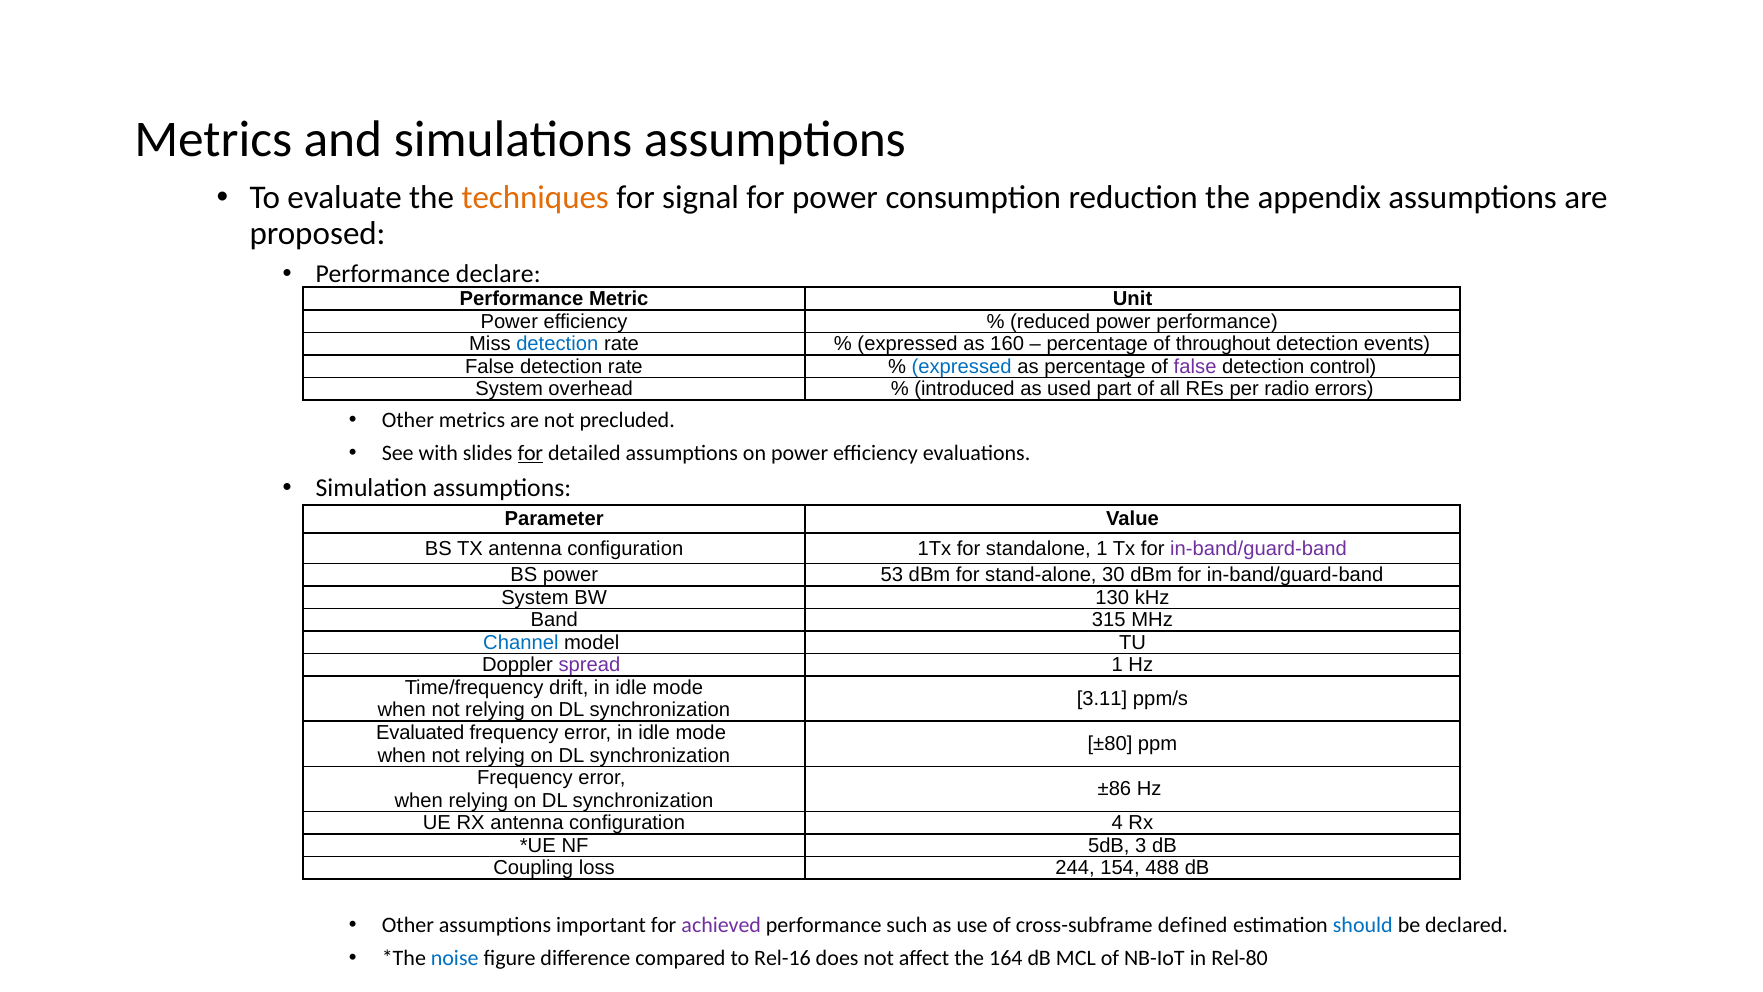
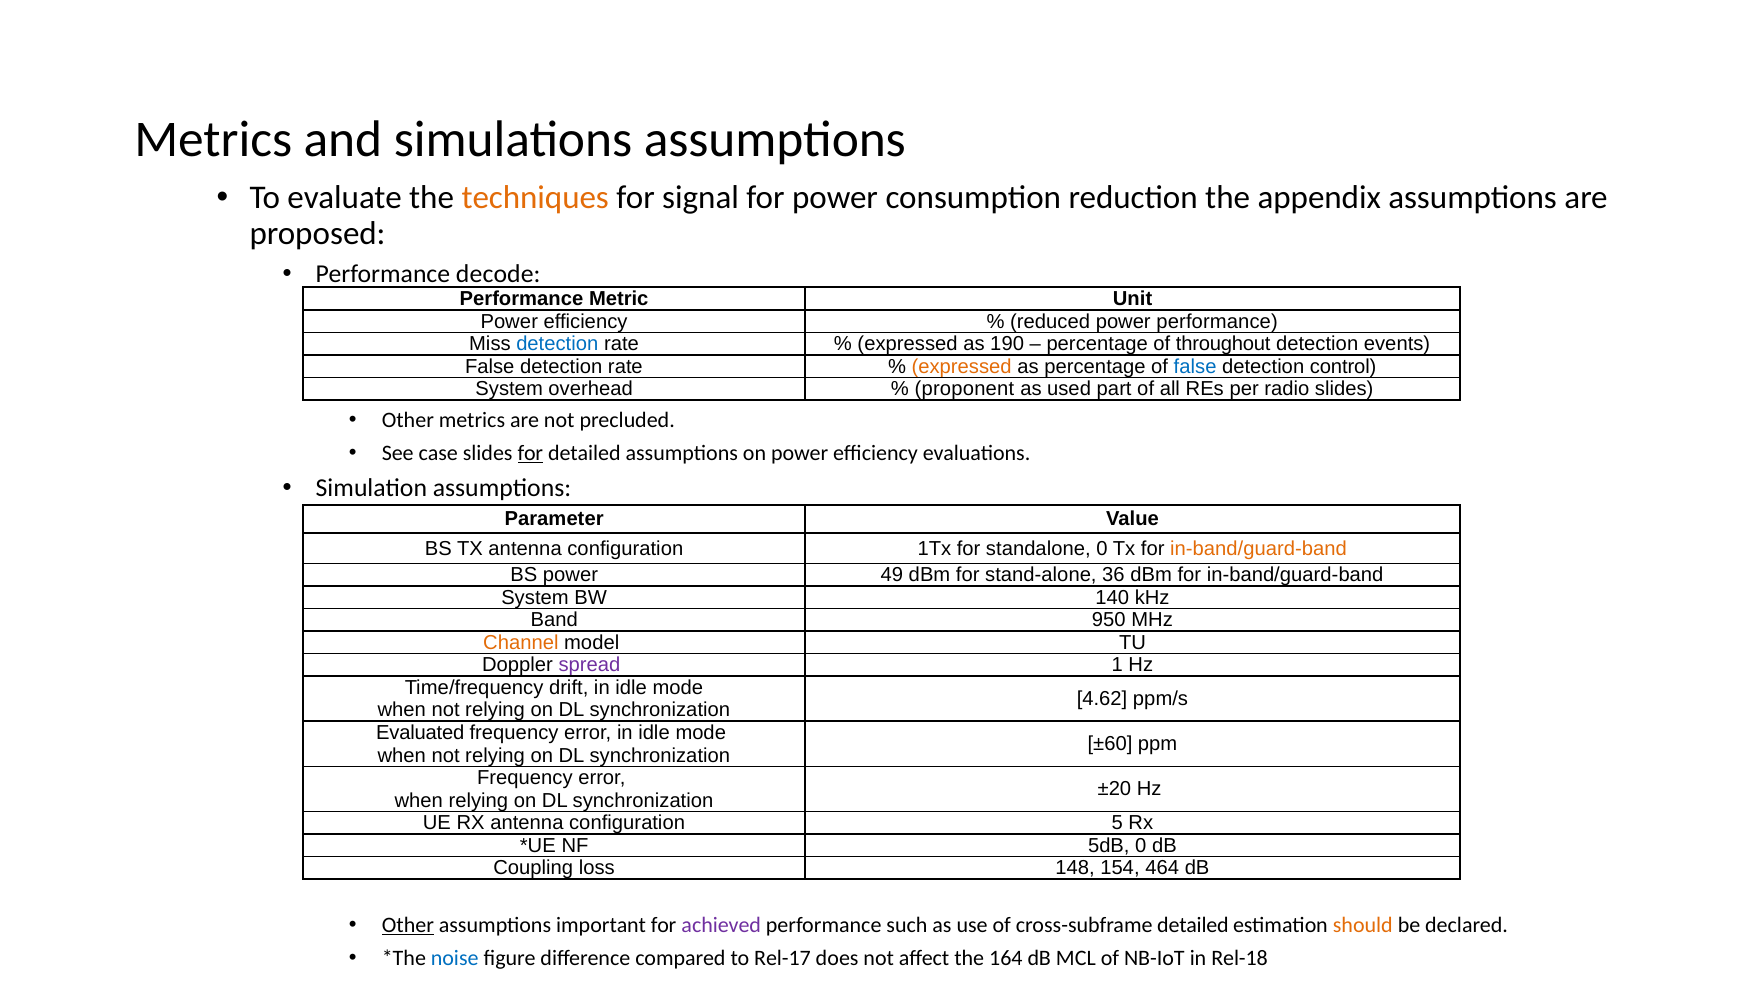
declare: declare -> decode
160: 160 -> 190
expressed at (962, 366) colour: blue -> orange
false at (1195, 366) colour: purple -> blue
introduced: introduced -> proponent
radio errors: errors -> slides
with: with -> case
standalone 1: 1 -> 0
in-band/guard-band at (1258, 548) colour: purple -> orange
53: 53 -> 49
30: 30 -> 36
130: 130 -> 140
315: 315 -> 950
Channel colour: blue -> orange
3.11: 3.11 -> 4.62
±80: ±80 -> ±60
±86: ±86 -> ±20
4: 4 -> 5
5dB 3: 3 -> 0
244: 244 -> 148
488: 488 -> 464
Other at (408, 925) underline: none -> present
cross-subframe defined: defined -> detailed
should colour: blue -> orange
Rel-16: Rel-16 -> Rel-17
Rel-80: Rel-80 -> Rel-18
